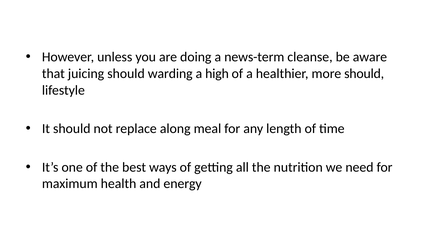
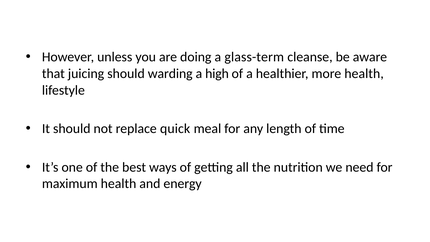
news-term: news-term -> glass-term
more should: should -> health
along: along -> quick
